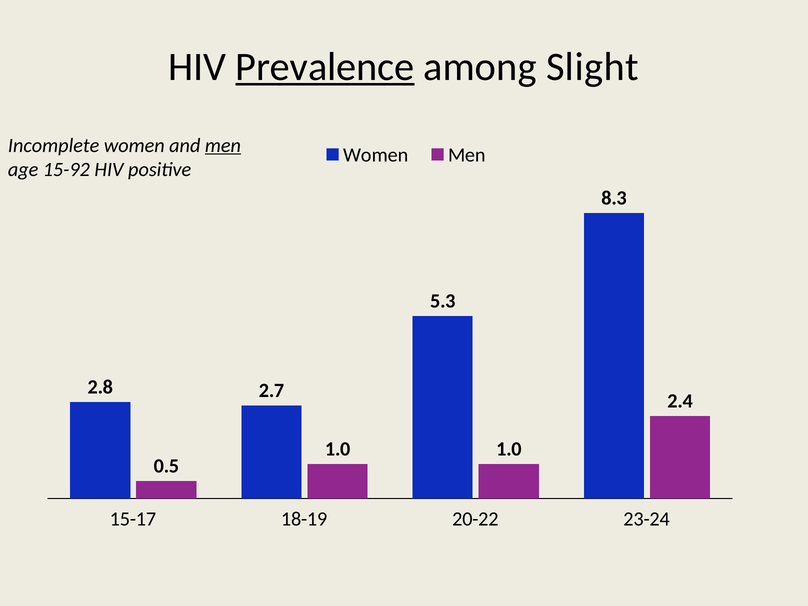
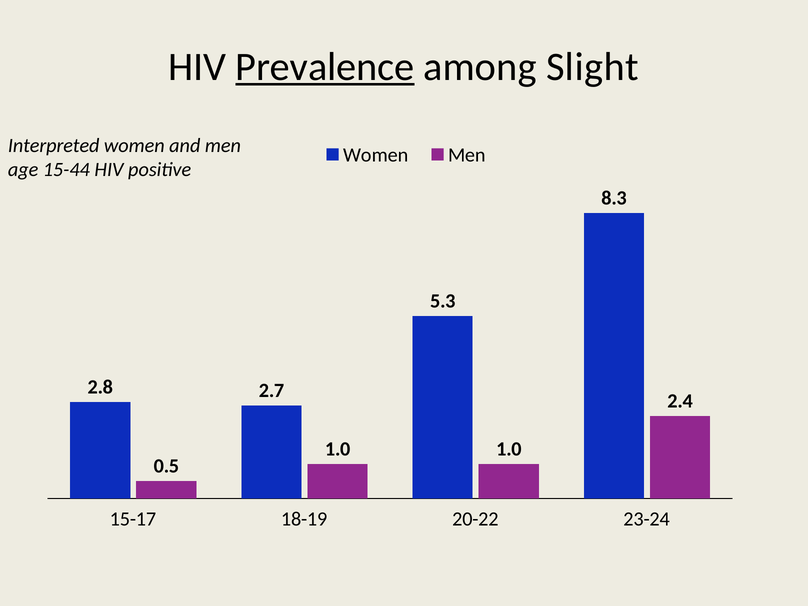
Incomplete: Incomplete -> Interpreted
men at (223, 145) underline: present -> none
15-92: 15-92 -> 15-44
